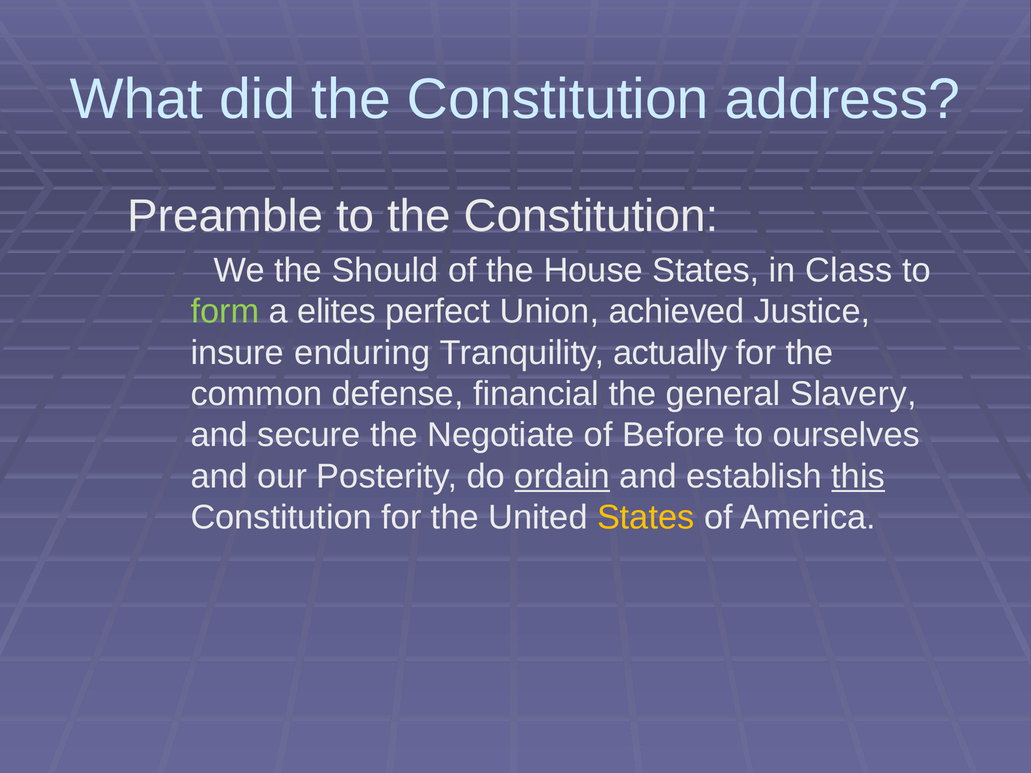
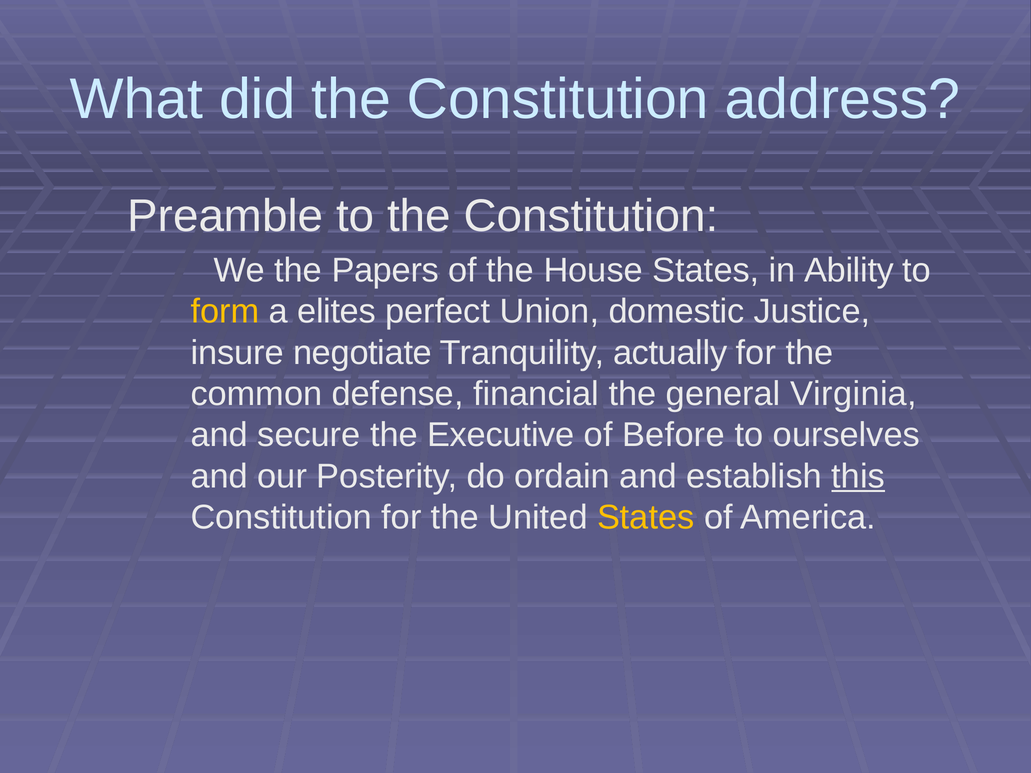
Should: Should -> Papers
Class: Class -> Ability
form colour: light green -> yellow
achieved: achieved -> domestic
enduring: enduring -> negotiate
Slavery: Slavery -> Virginia
Negotiate: Negotiate -> Executive
ordain underline: present -> none
